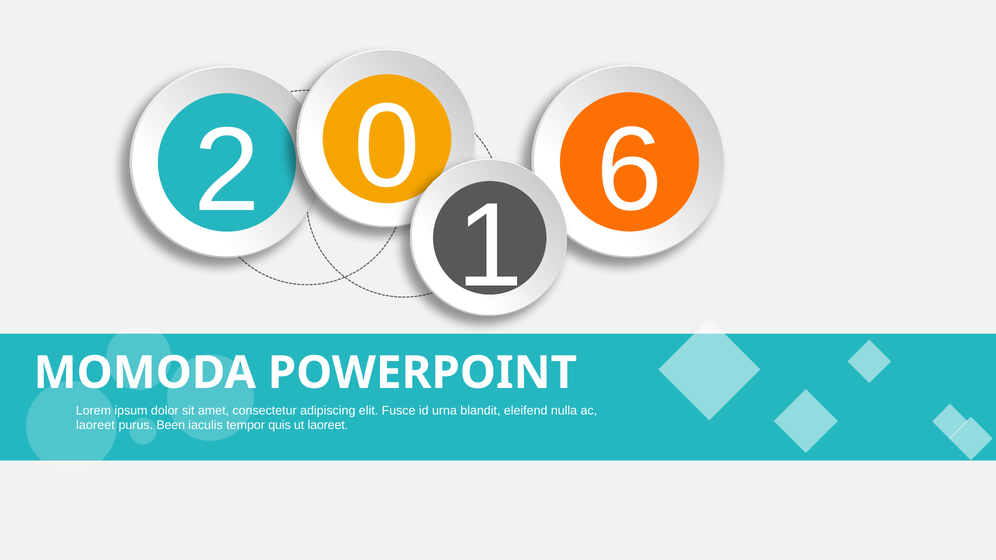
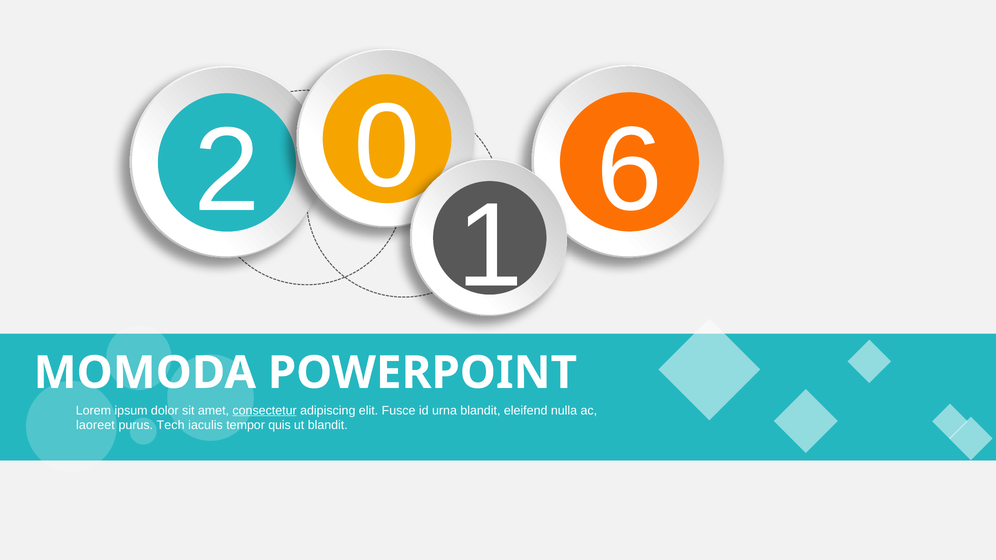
consectetur underline: none -> present
Been: Been -> Tech
ut laoreet: laoreet -> blandit
